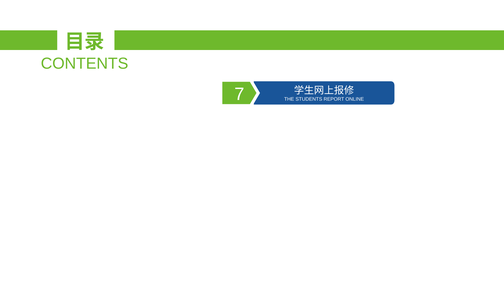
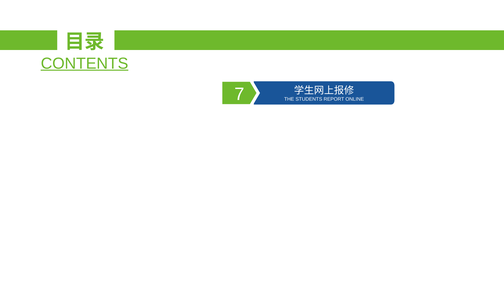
CONTENTS underline: none -> present
